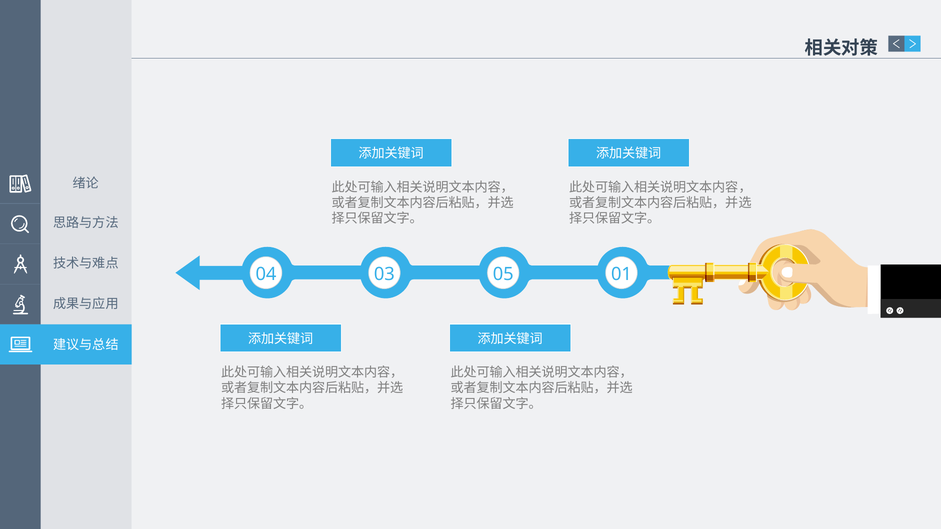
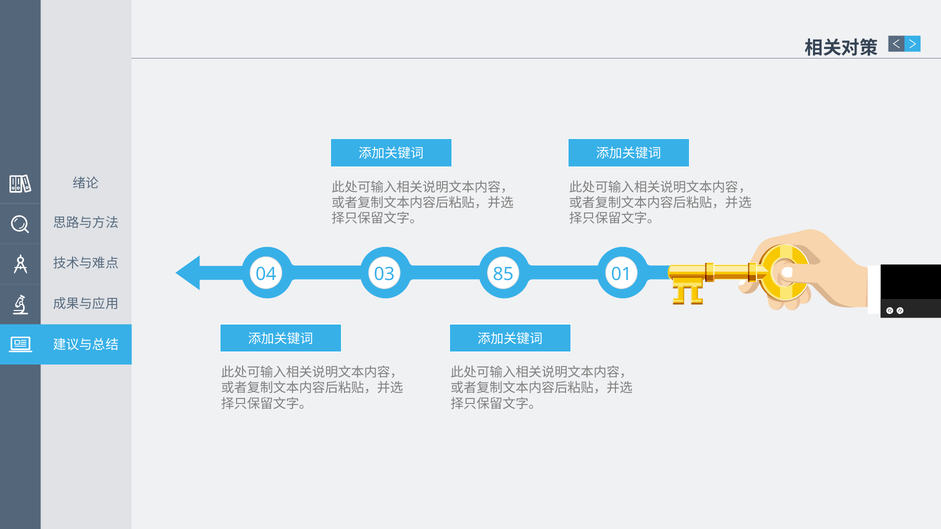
05: 05 -> 85
